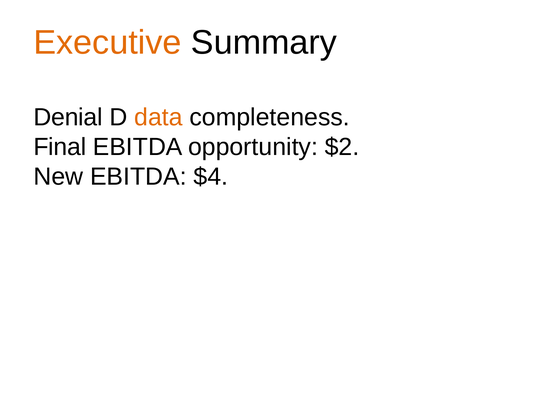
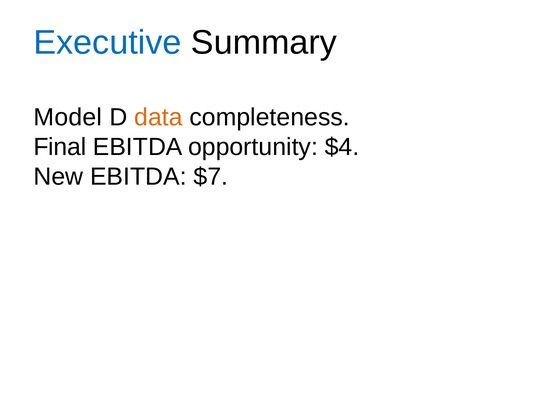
Executive colour: orange -> blue
Denial: Denial -> Model
$2: $2 -> $4
$4: $4 -> $7
